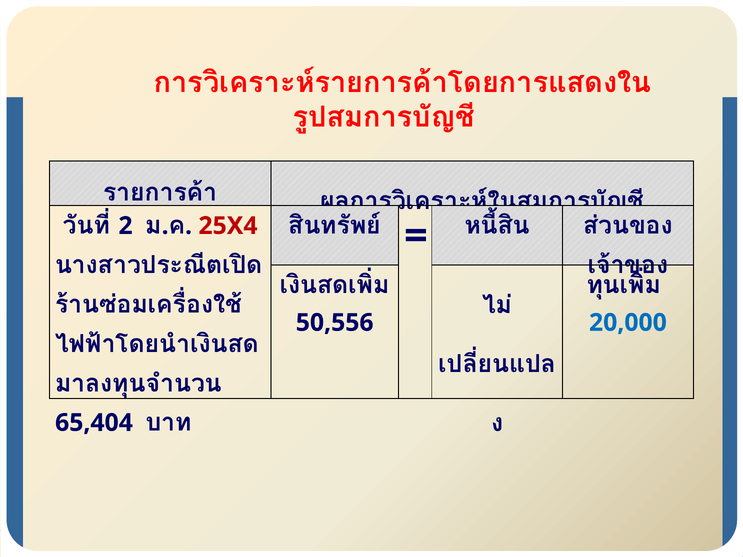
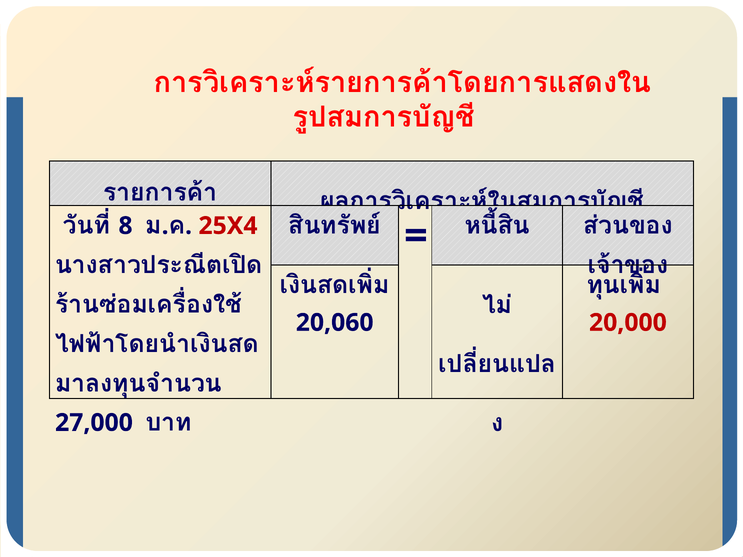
2: 2 -> 8
50,556: 50,556 -> 20,060
20,000 colour: blue -> red
65,404: 65,404 -> 27,000
